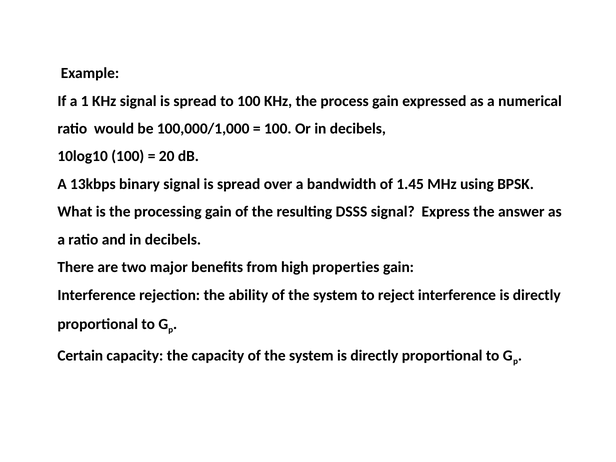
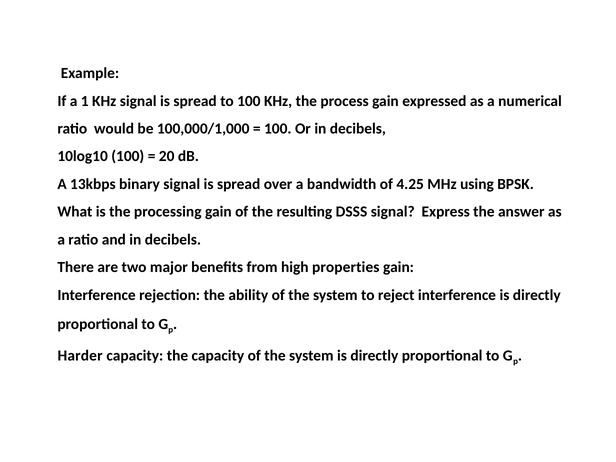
1.45: 1.45 -> 4.25
Certain: Certain -> Harder
